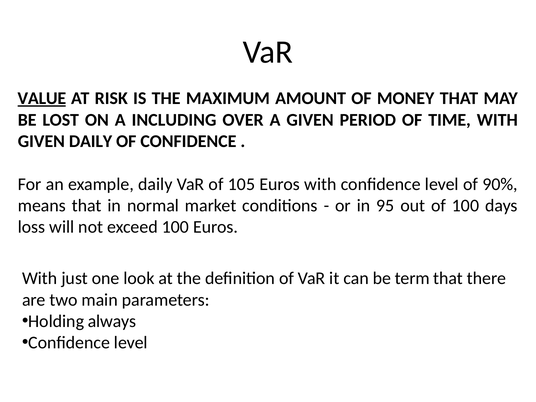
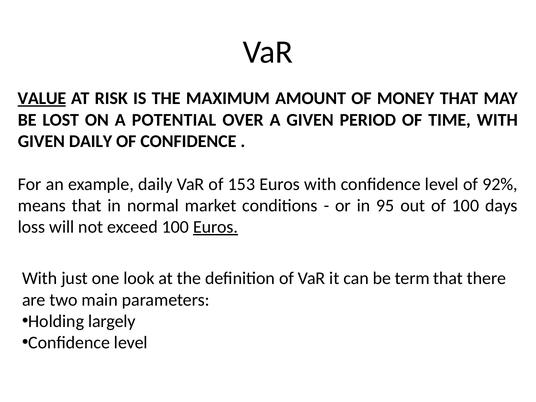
INCLUDING: INCLUDING -> POTENTIAL
105: 105 -> 153
90%: 90% -> 92%
Euros at (216, 227) underline: none -> present
always: always -> largely
